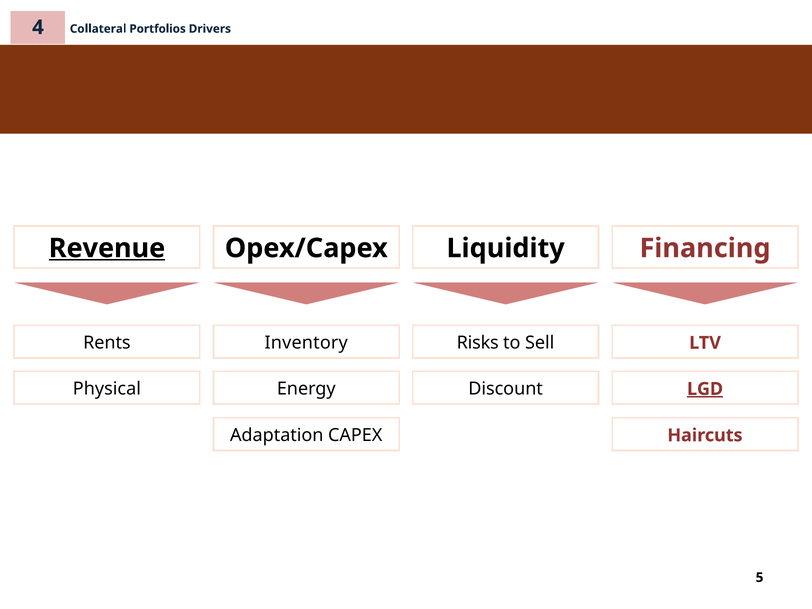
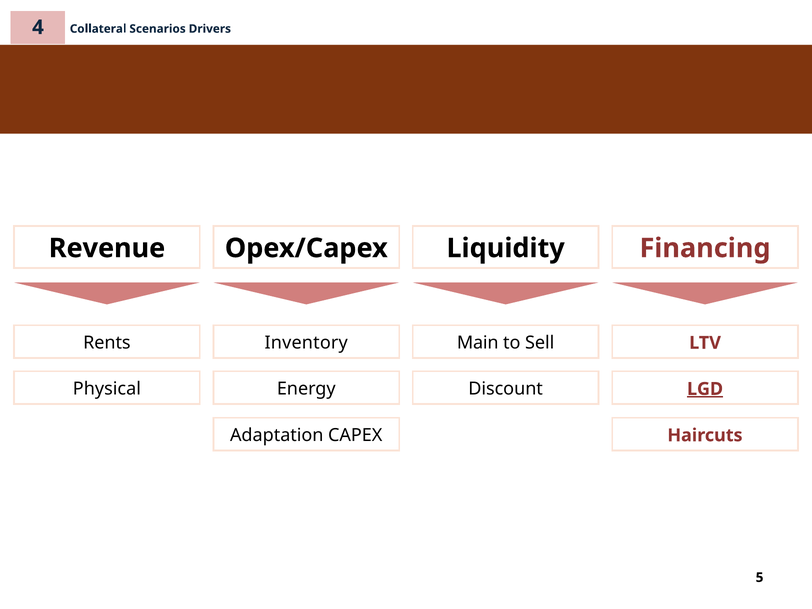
Portfolios: Portfolios -> Scenarios
Revenue underline: present -> none
Risks: Risks -> Main
